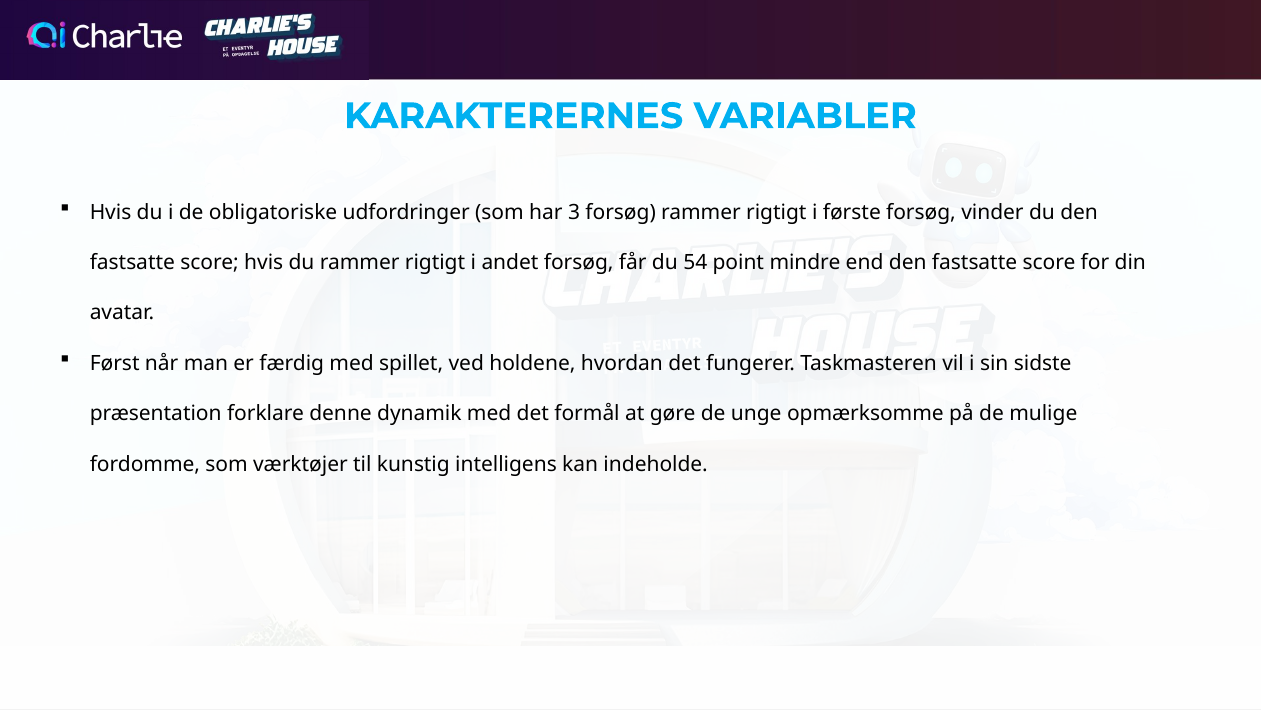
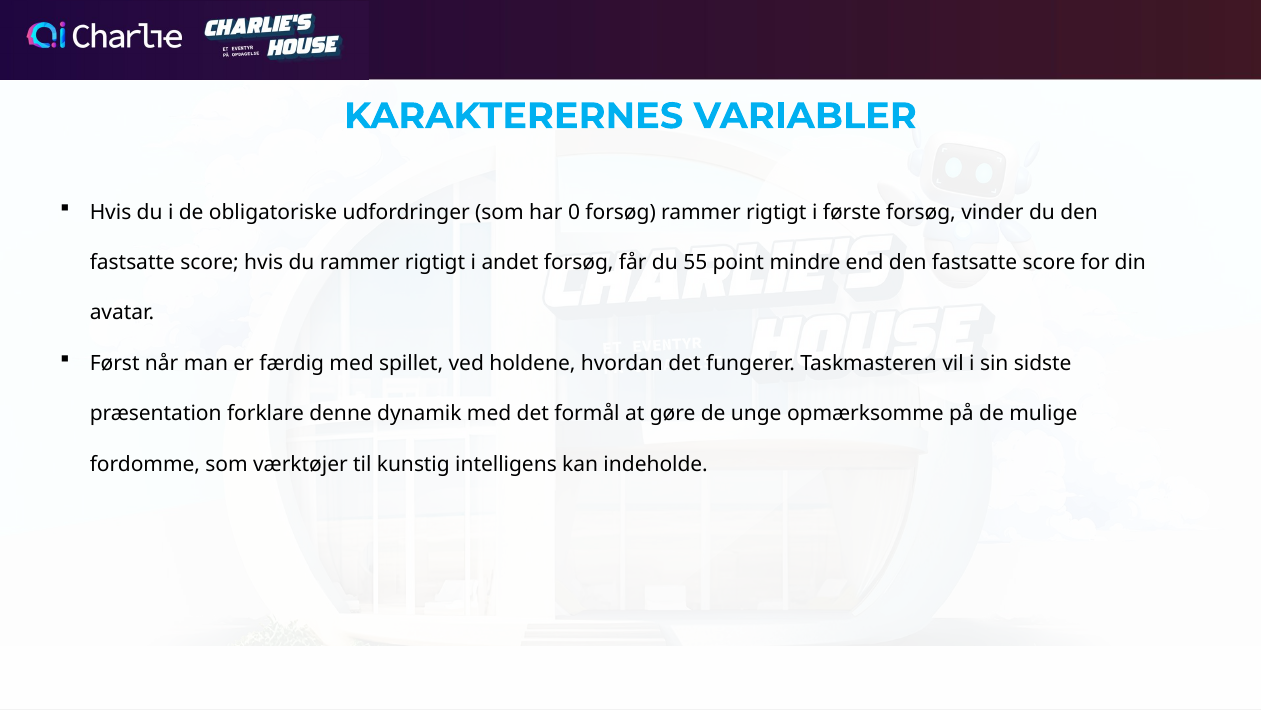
3: 3 -> 0
54: 54 -> 55
